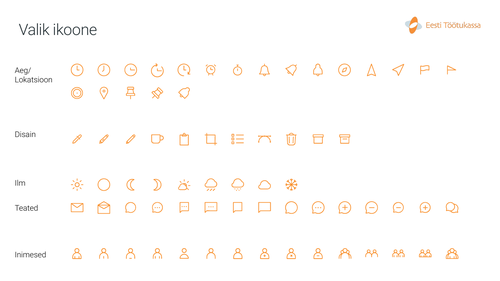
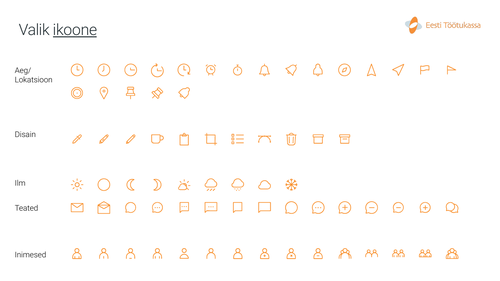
ikoone underline: none -> present
